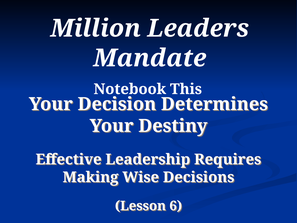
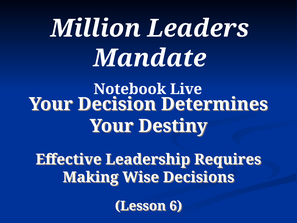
This: This -> Live
